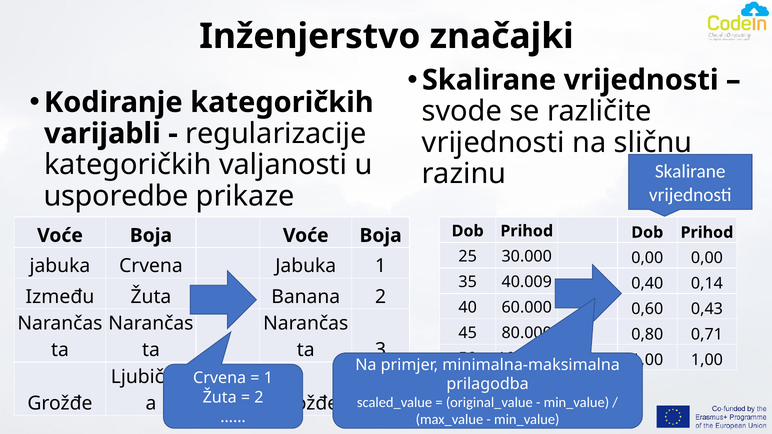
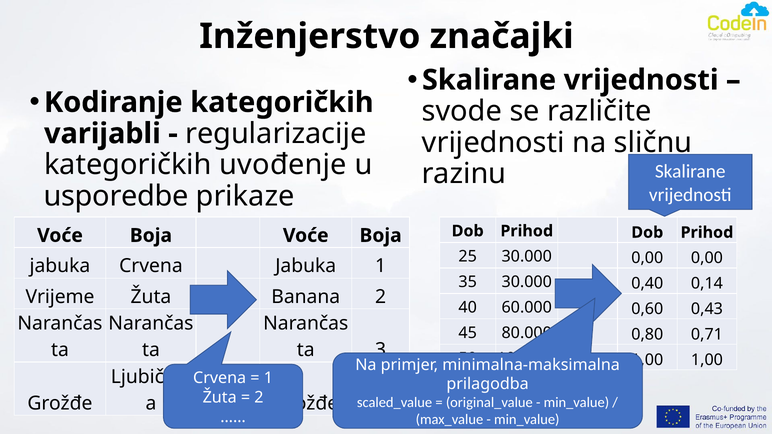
valjanosti: valjanosti -> uvođenje
35 40.009: 40.009 -> 30.000
Između: Između -> Vrijeme
